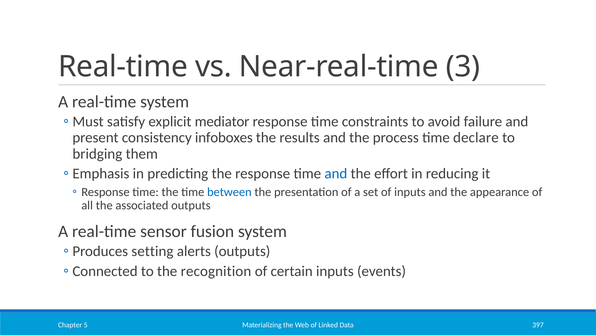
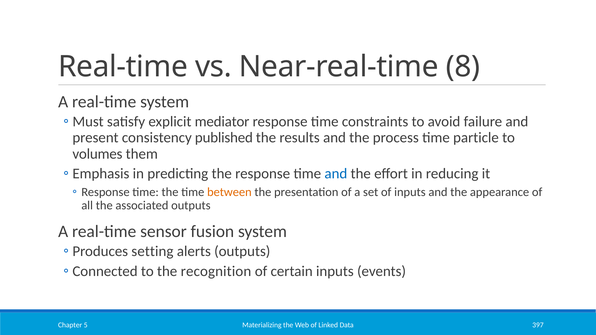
3: 3 -> 8
infoboxes: infoboxes -> published
declare: declare -> particle
bridging: bridging -> volumes
between colour: blue -> orange
